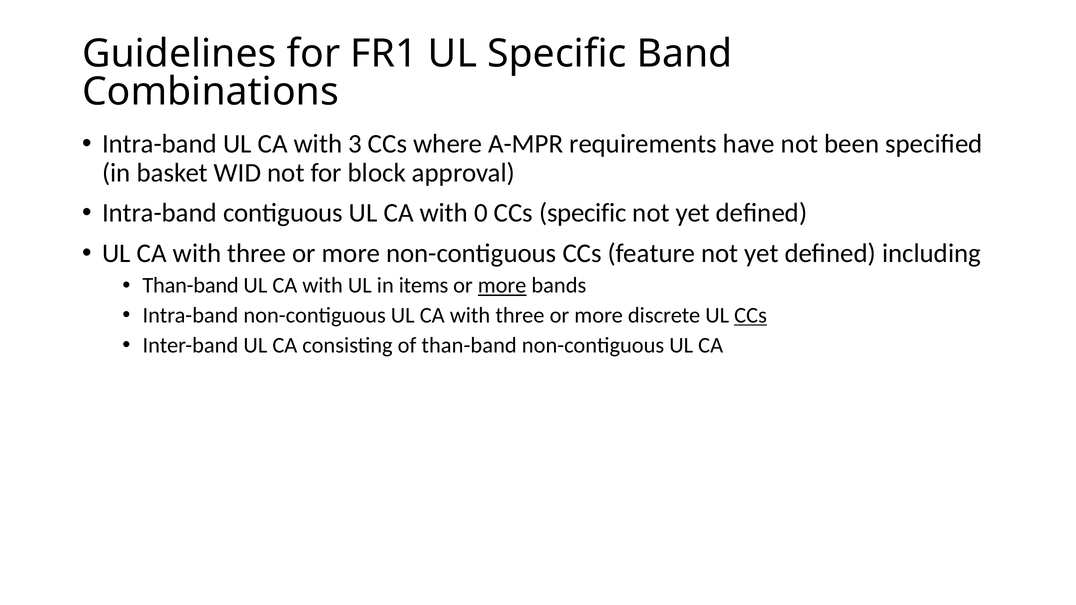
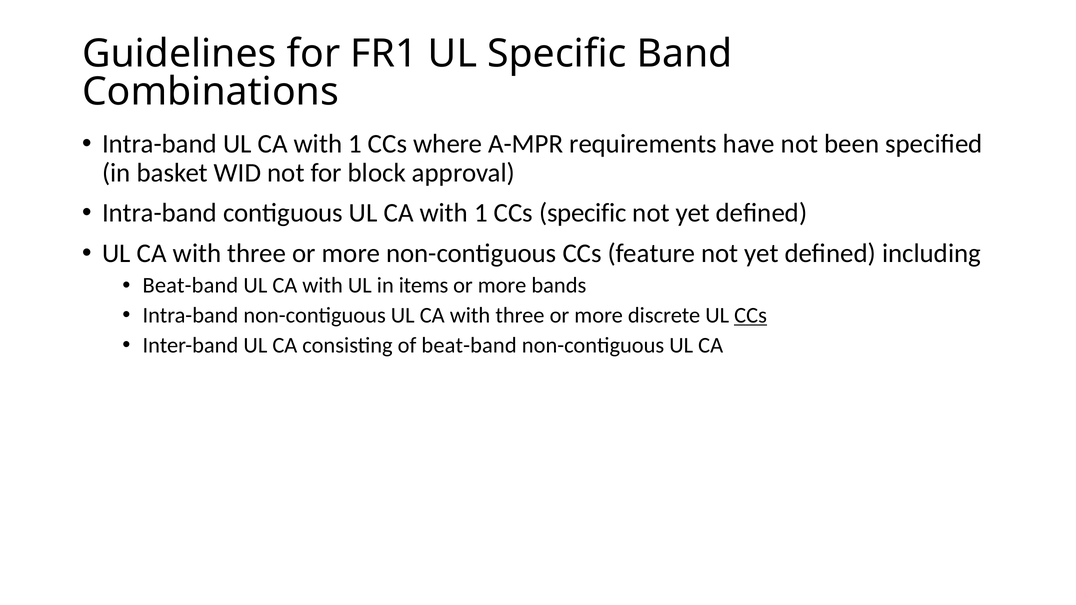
3 at (355, 144): 3 -> 1
0 at (481, 213): 0 -> 1
Than-band at (191, 286): Than-band -> Beat-band
more at (502, 286) underline: present -> none
of than-band: than-band -> beat-band
